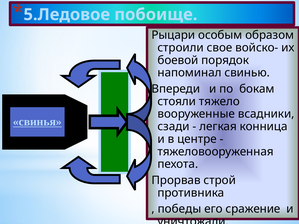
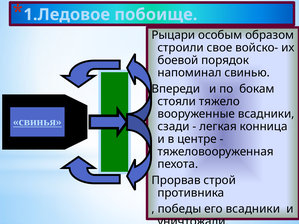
5.Ледовое: 5.Ледовое -> 1.Ледовое
его сражение: сражение -> всадники
